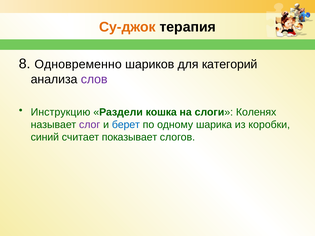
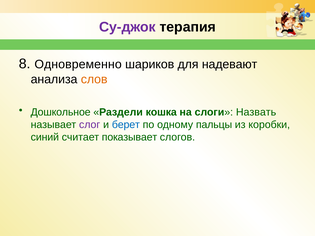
Су-джок colour: orange -> purple
категорий: категорий -> надевают
слов colour: purple -> orange
Инструкцию: Инструкцию -> Дошкольное
Коленях: Коленях -> Назвать
шарика: шарика -> пальцы
